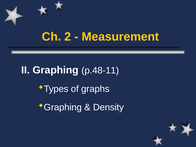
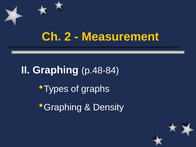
p.48-11: p.48-11 -> p.48-84
